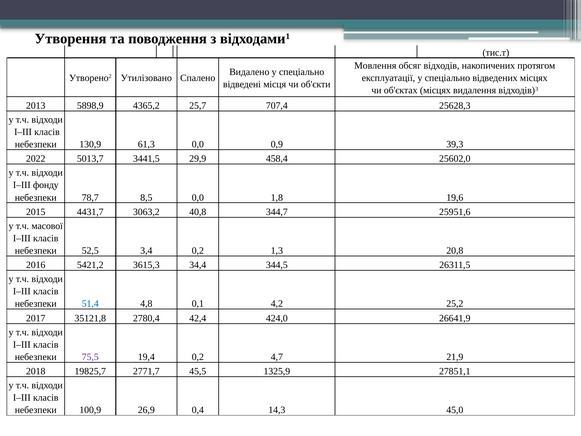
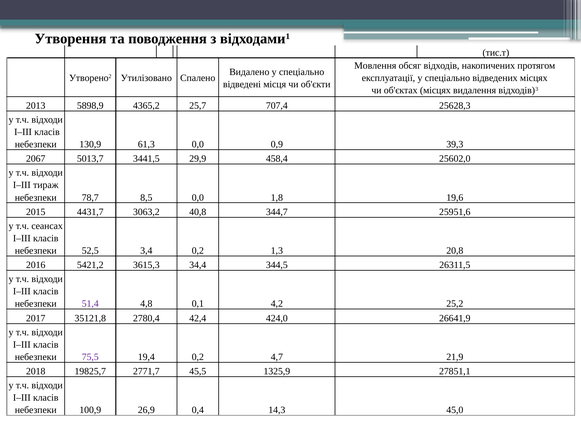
2022: 2022 -> 2067
фонду: фонду -> тираж
масової: масової -> сеансах
51,4 colour: blue -> purple
